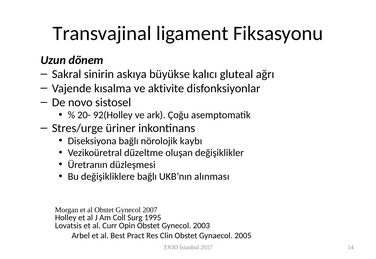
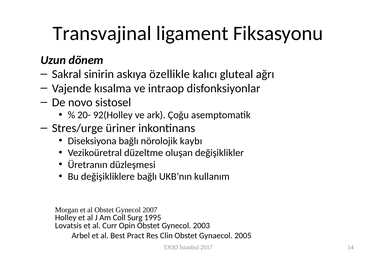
büyükse: büyükse -> özellikle
aktivite: aktivite -> intraop
alınması: alınması -> kullanım
